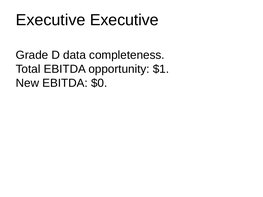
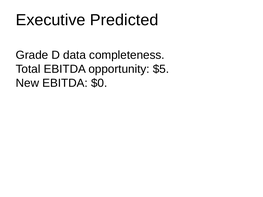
Executive Executive: Executive -> Predicted
$1: $1 -> $5
